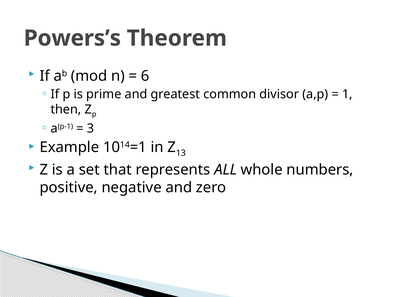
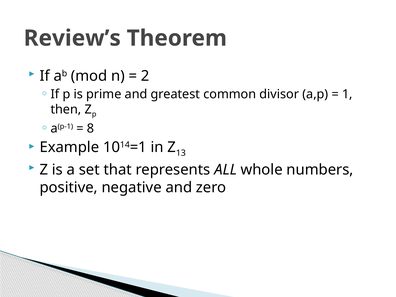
Powers’s: Powers’s -> Review’s
6: 6 -> 2
3: 3 -> 8
